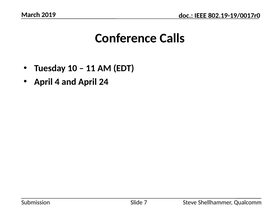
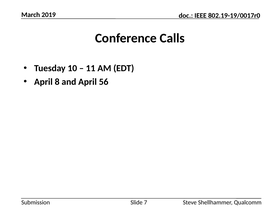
4: 4 -> 8
24: 24 -> 56
